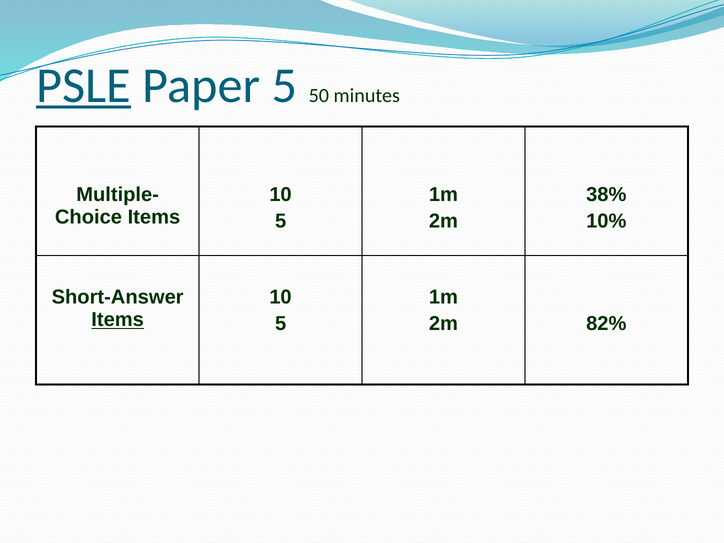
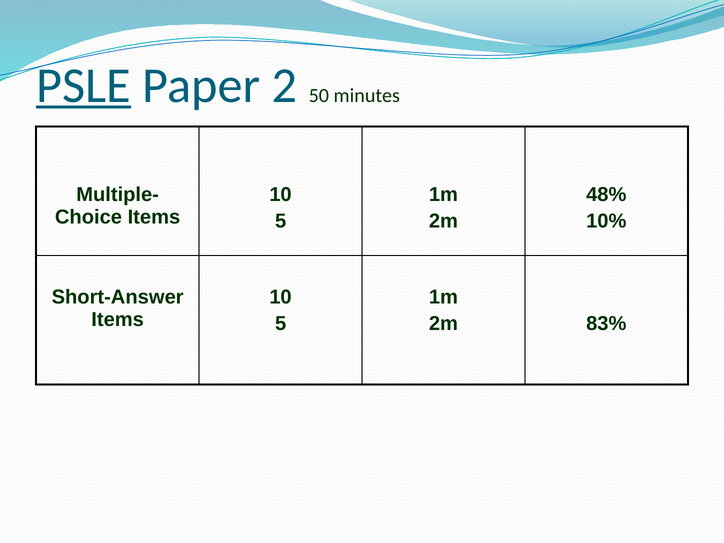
Paper 5: 5 -> 2
38%: 38% -> 48%
Items at (118, 320) underline: present -> none
82%: 82% -> 83%
